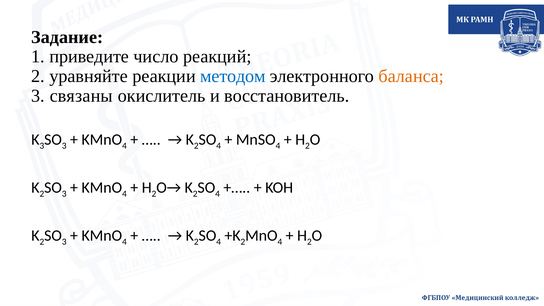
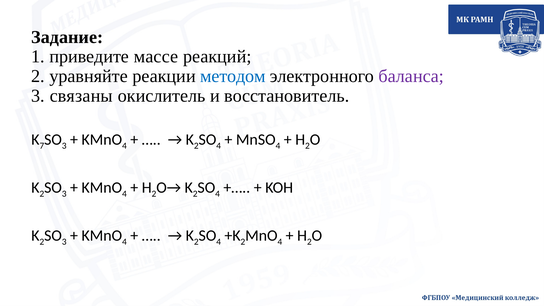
число: число -> массе
баланса colour: orange -> purple
3 at (42, 146): 3 -> 7
